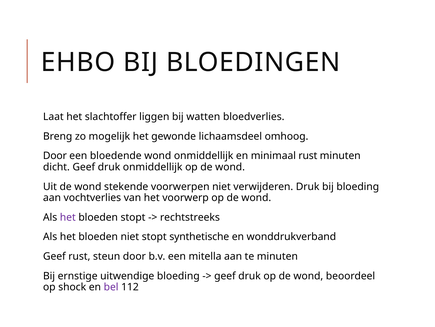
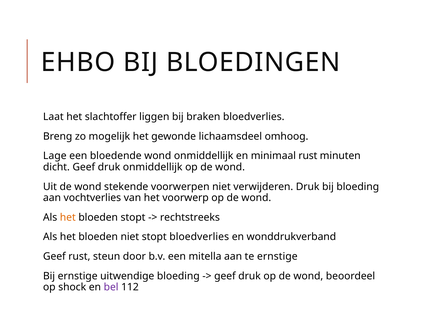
watten: watten -> braken
Door at (55, 156): Door -> Lage
het at (68, 217) colour: purple -> orange
stopt synthetische: synthetische -> bloedverlies
te minuten: minuten -> ernstige
